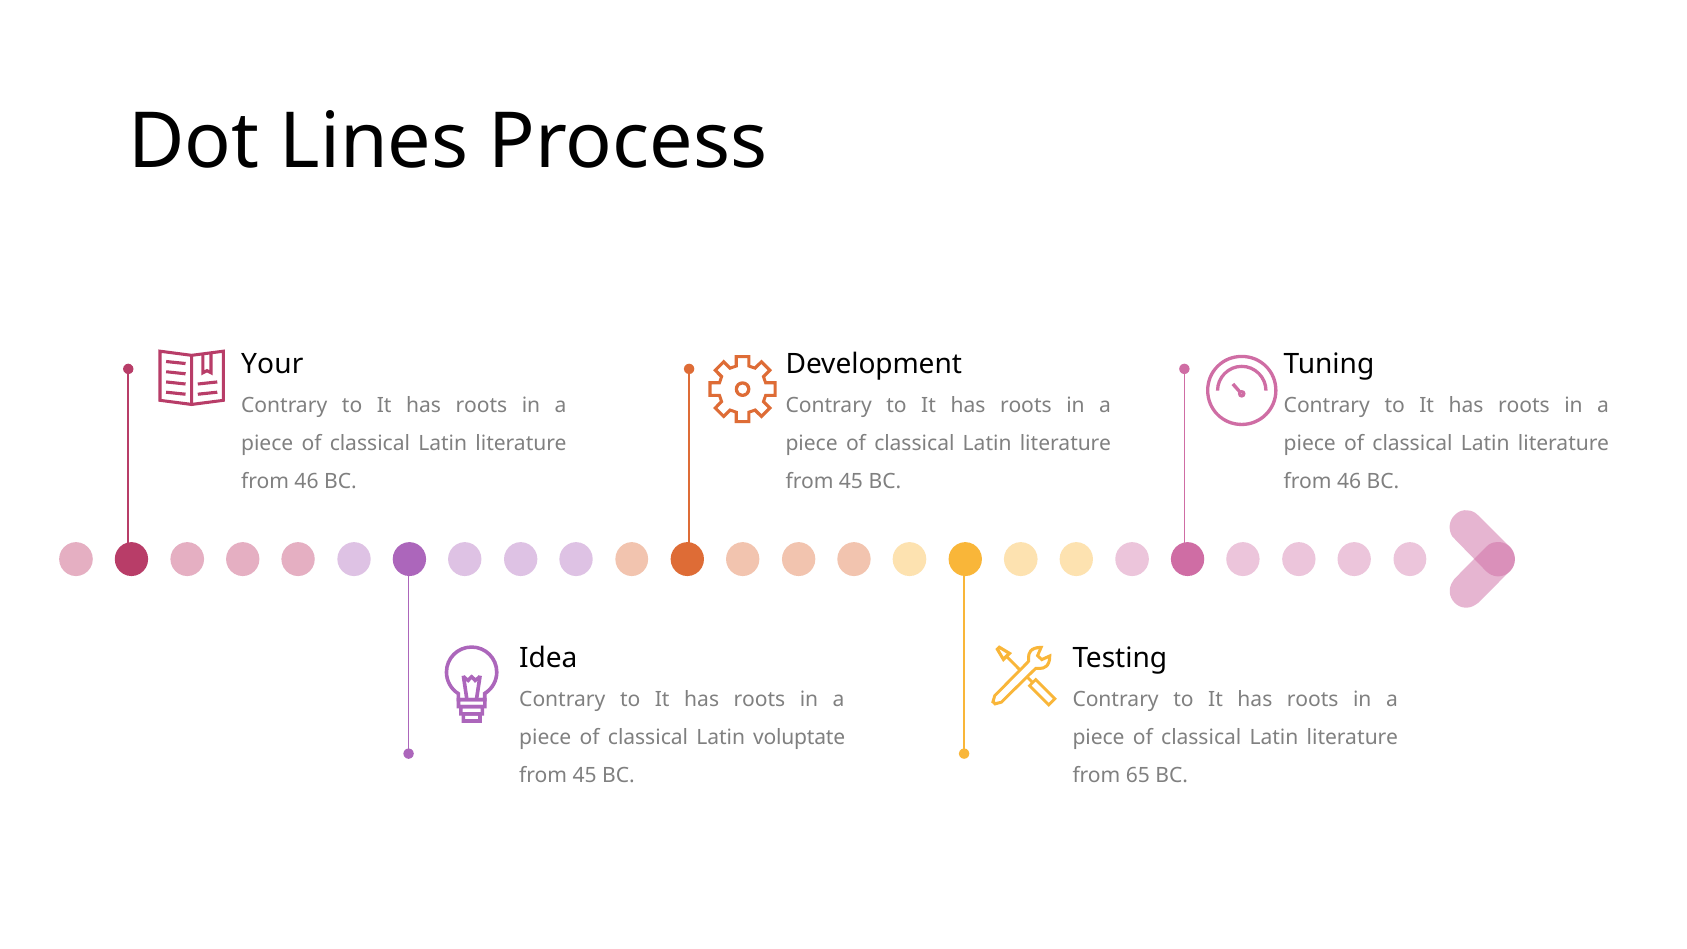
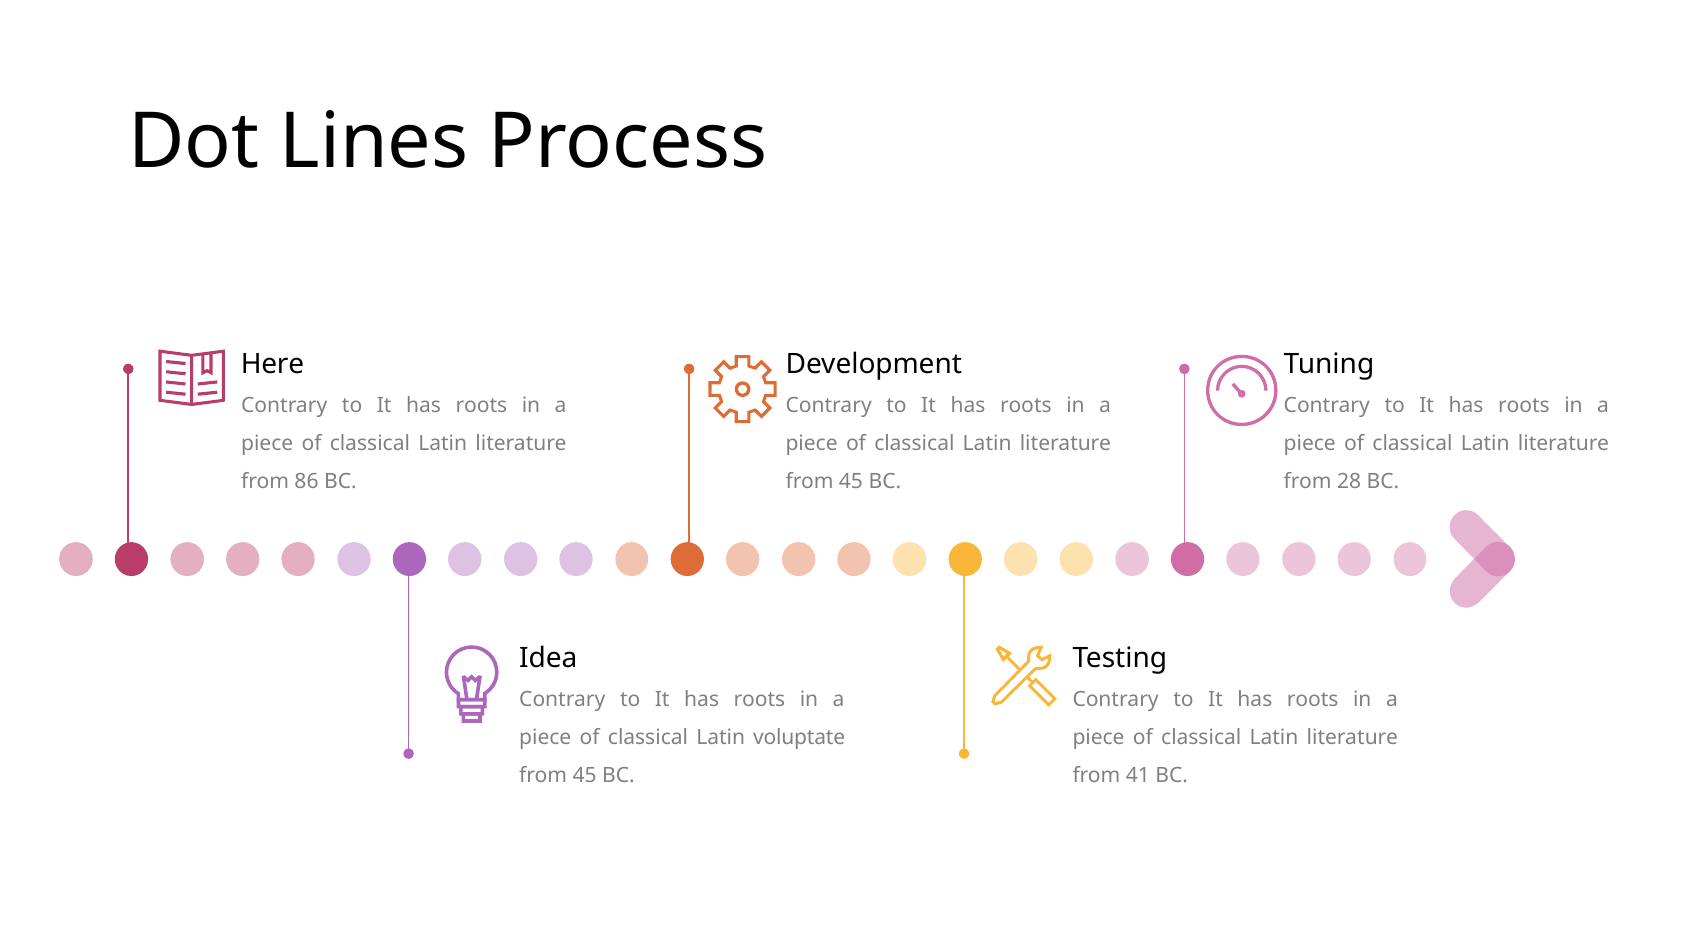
Your: Your -> Here
46 at (307, 482): 46 -> 86
46 at (1349, 482): 46 -> 28
65: 65 -> 41
